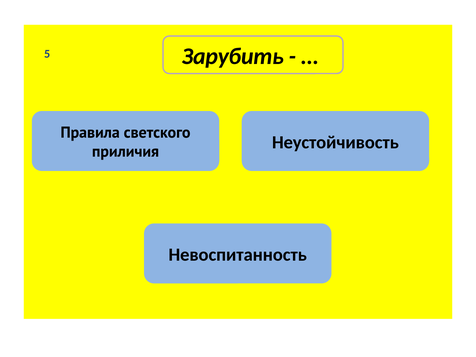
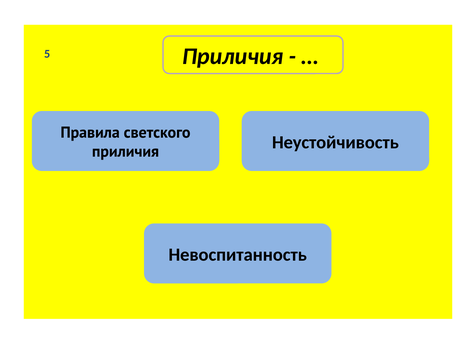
Зарубить at (233, 56): Зарубить -> Приличия
